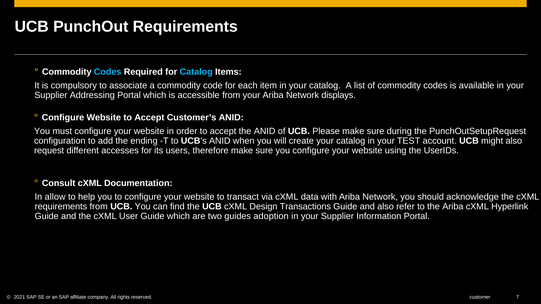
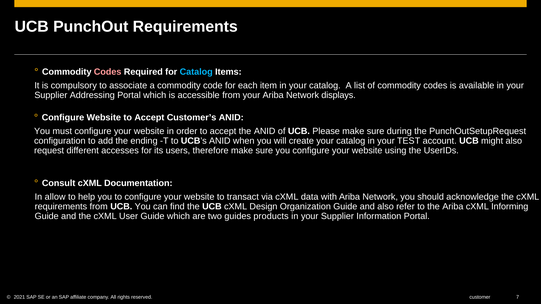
Codes at (108, 72) colour: light blue -> pink
Transactions: Transactions -> Organization
Hyperlink: Hyperlink -> Informing
adoption: adoption -> products
